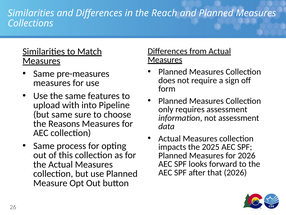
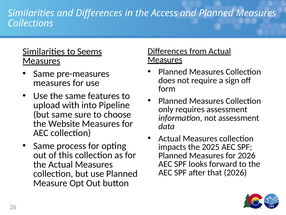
Reach: Reach -> Access
Match: Match -> Seems
Reasons: Reasons -> Website
